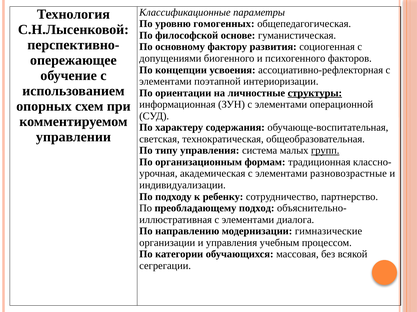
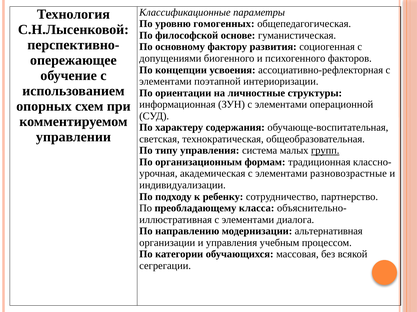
структуры underline: present -> none
подход: подход -> класса
гимназические: гимназические -> альтернативная
